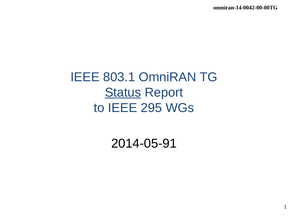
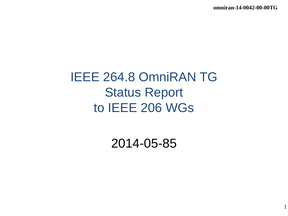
803.1: 803.1 -> 264.8
Status underline: present -> none
295: 295 -> 206
2014-05-91: 2014-05-91 -> 2014-05-85
